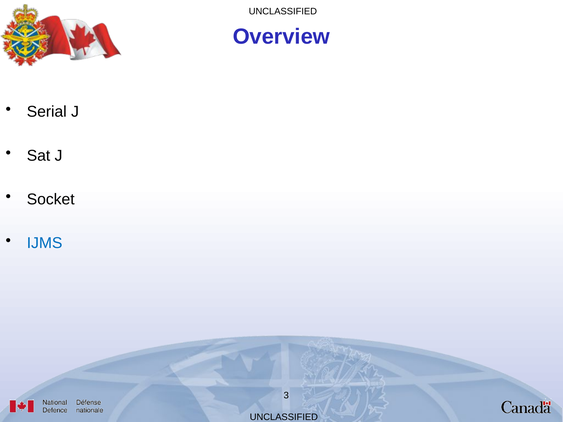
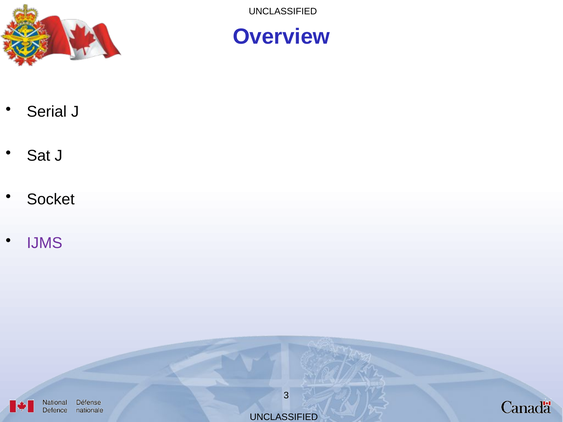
IJMS colour: blue -> purple
